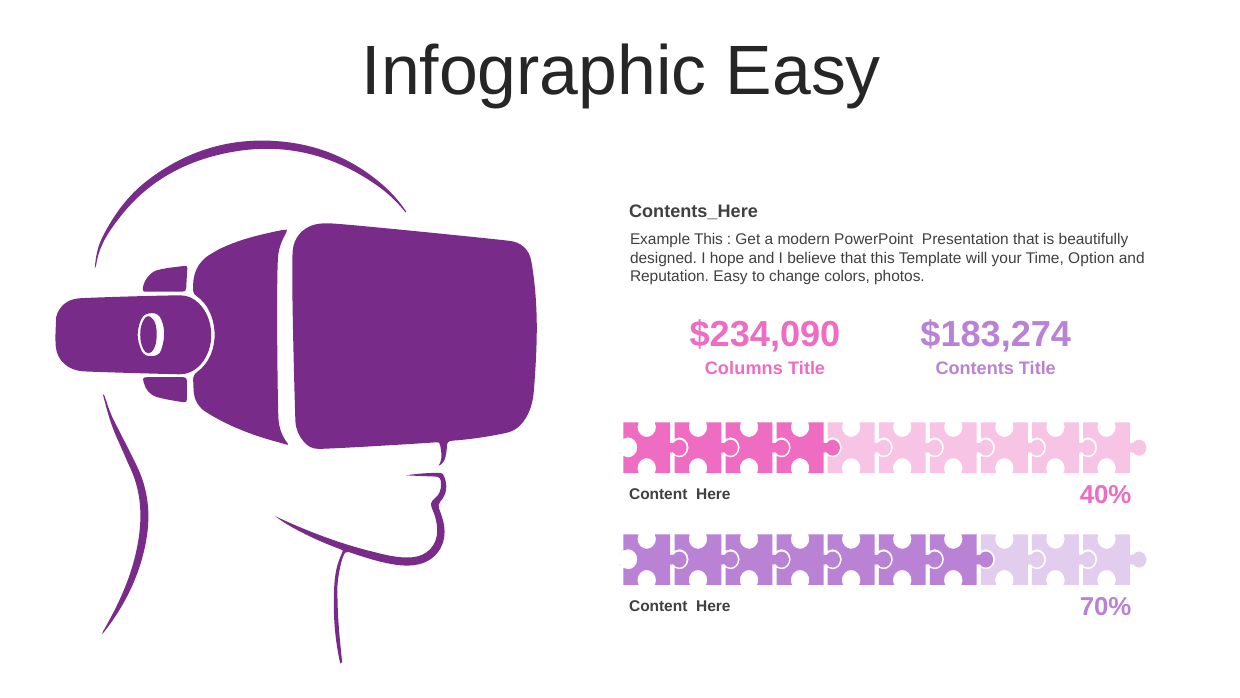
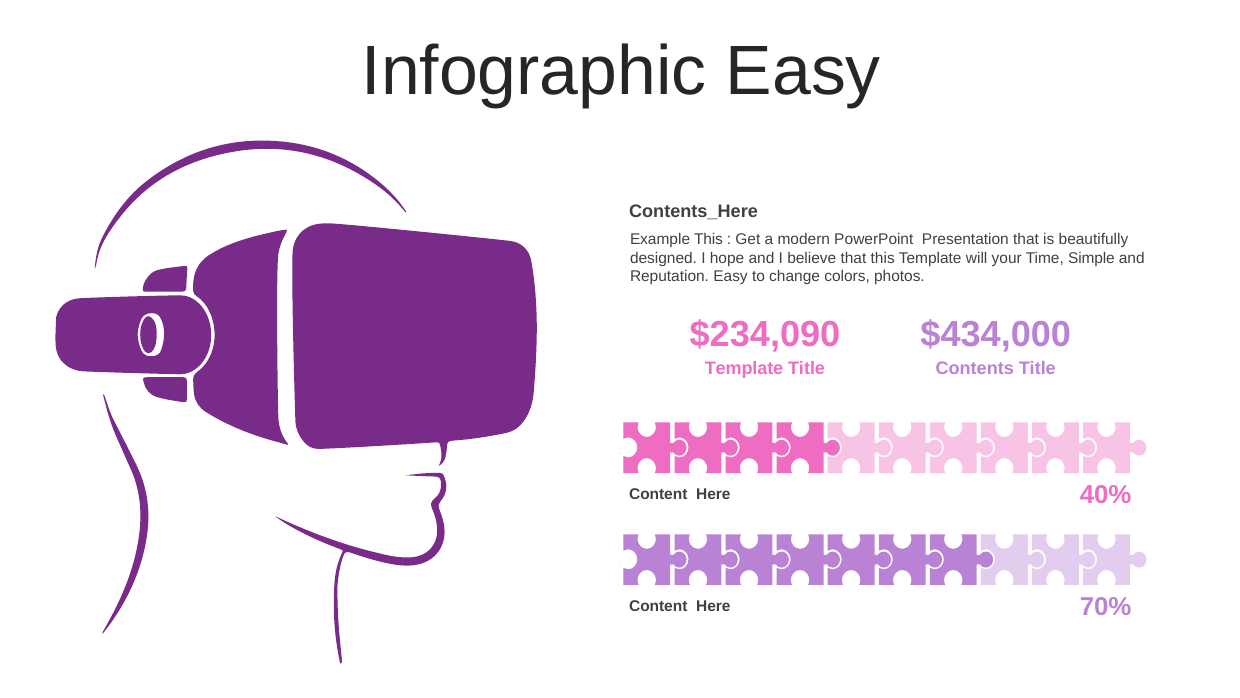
Option: Option -> Simple
$183,274: $183,274 -> $434,000
Columns at (744, 368): Columns -> Template
